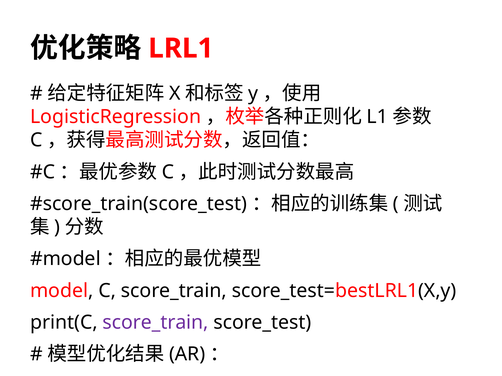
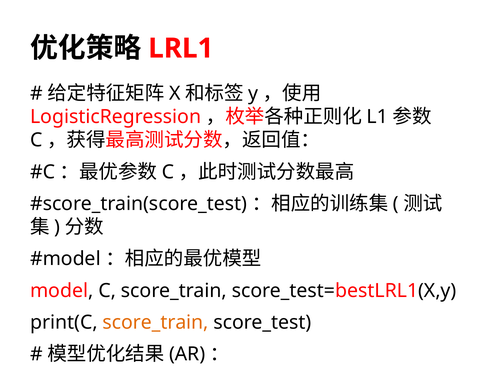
score_train at (156, 323) colour: purple -> orange
